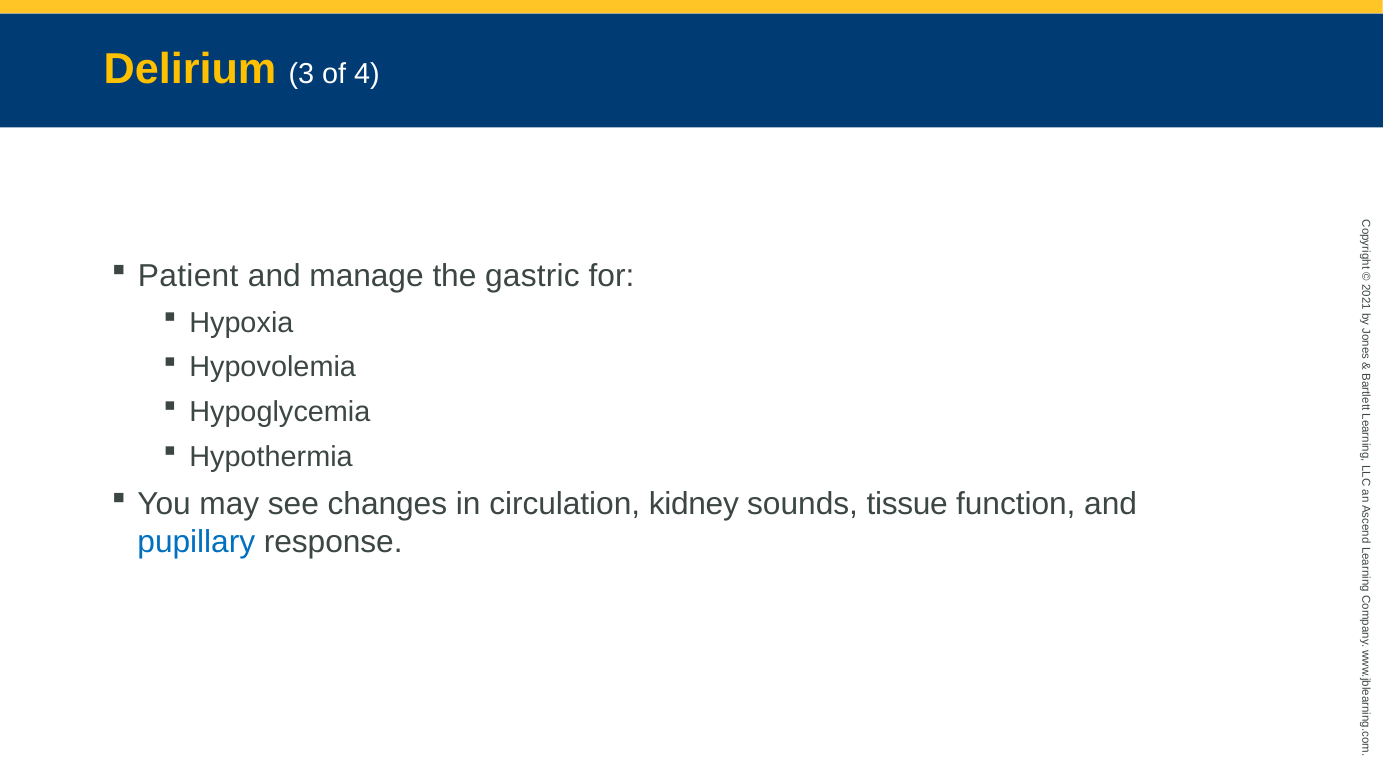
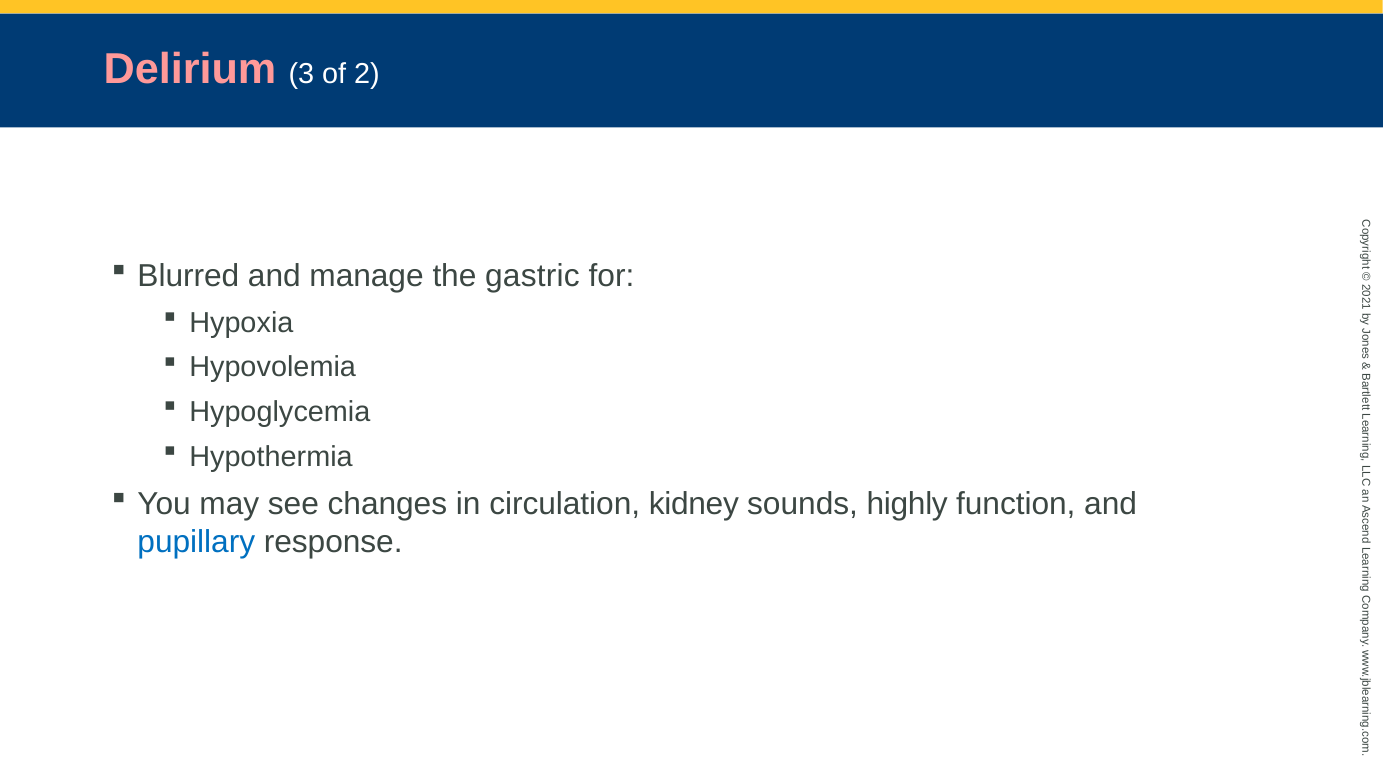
Delirium colour: yellow -> pink
of 4: 4 -> 2
Patient: Patient -> Blurred
tissue: tissue -> highly
